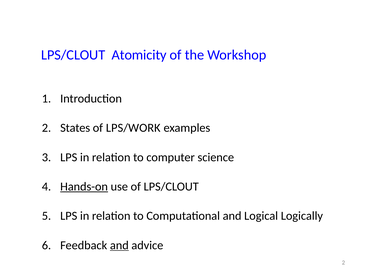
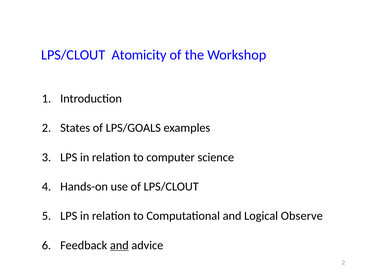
LPS/WORK: LPS/WORK -> LPS/GOALS
Hands-on underline: present -> none
Logically: Logically -> Observe
